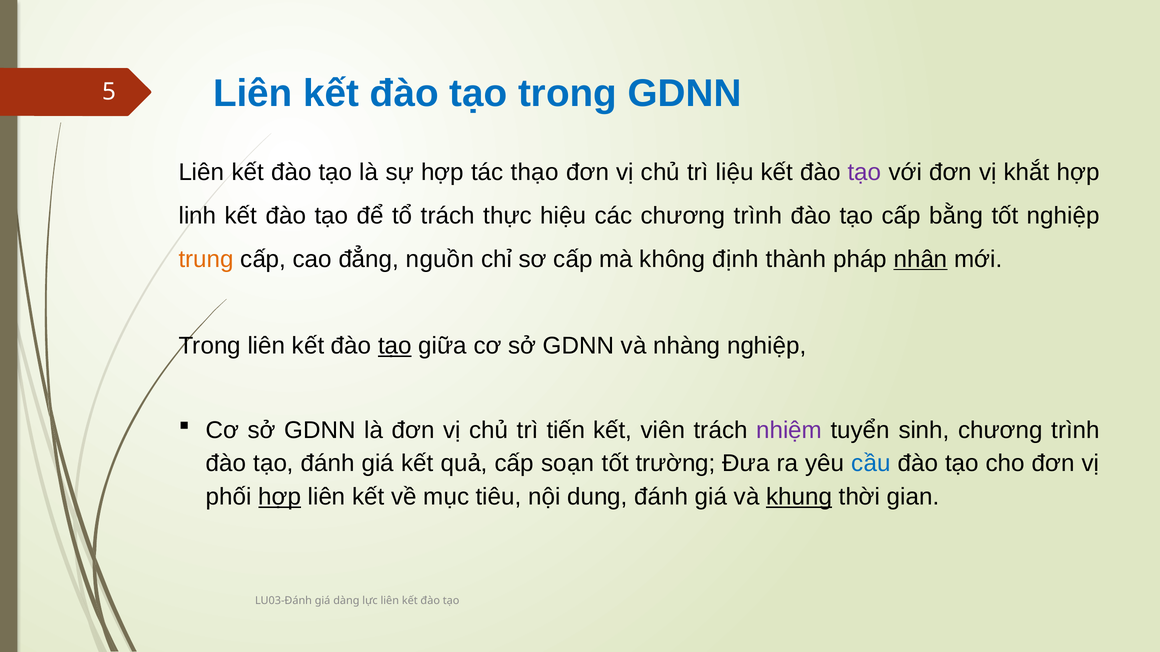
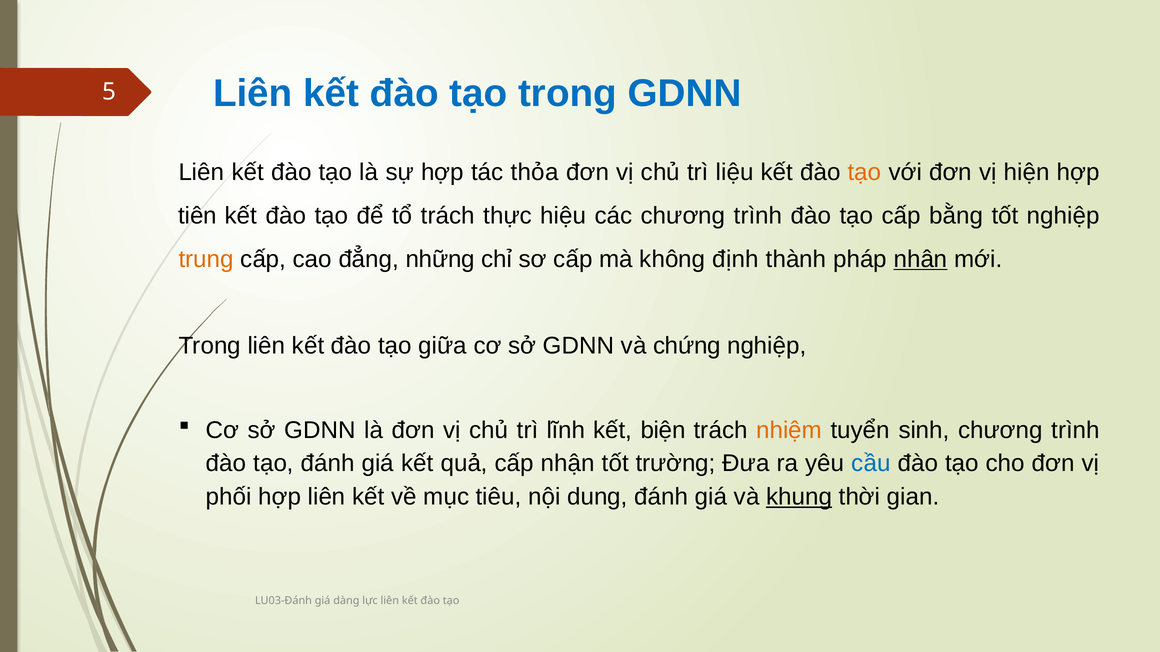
thạo: thạo -> thỏa
tạo at (865, 172) colour: purple -> orange
khắt: khắt -> hiện
linh: linh -> tiên
nguồn: nguồn -> những
tạo at (395, 346) underline: present -> none
nhàng: nhàng -> chứng
tiến: tiến -> lĩnh
viên: viên -> biện
nhiệm colour: purple -> orange
soạn: soạn -> nhận
hợp at (280, 497) underline: present -> none
